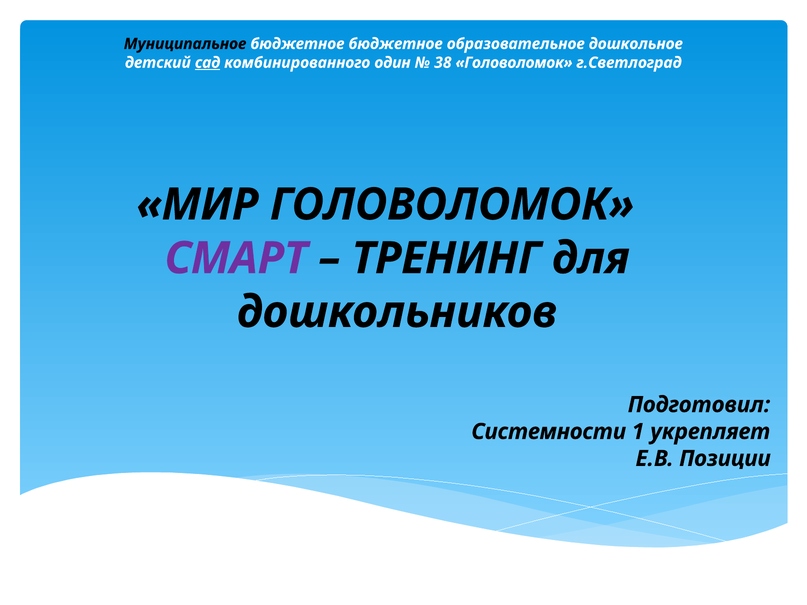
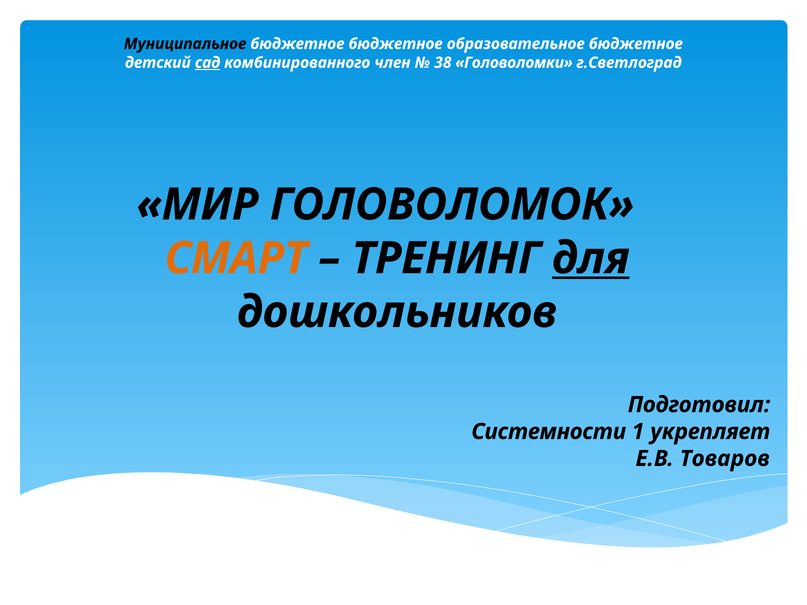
образовательное дошкольное: дошкольное -> бюджетное
один: один -> член
38 Головоломок: Головоломок -> Головоломки
СМАРТ colour: purple -> orange
для underline: none -> present
Позиции: Позиции -> Товаров
